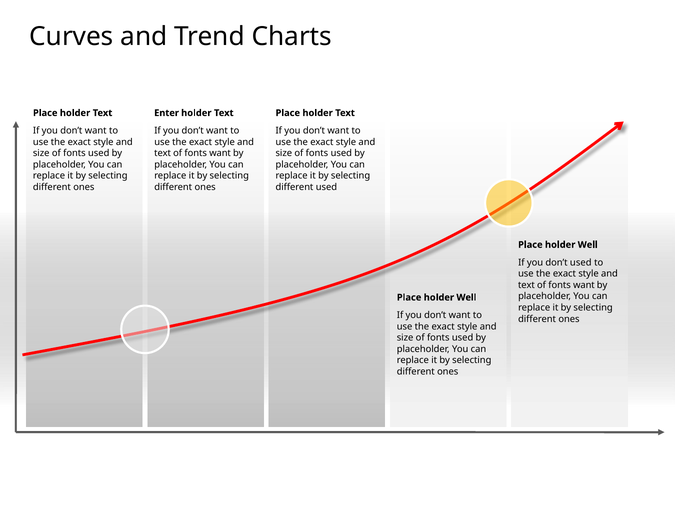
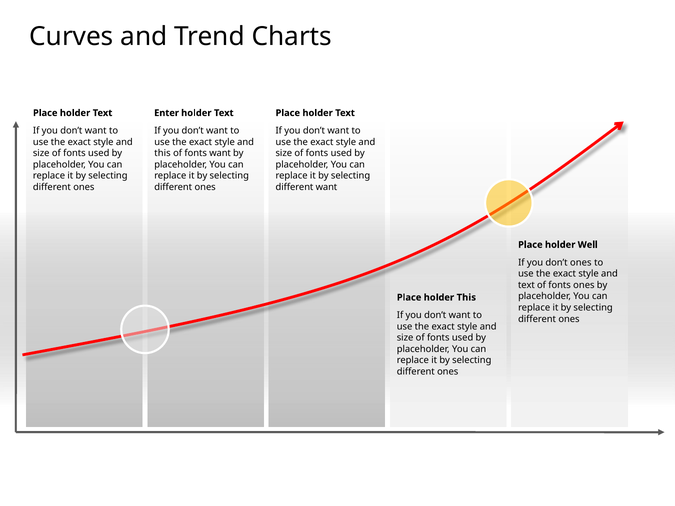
text at (163, 153): text -> this
different used: used -> want
don’t used: used -> ones
want at (584, 285): want -> ones
Well at (466, 298): Well -> This
